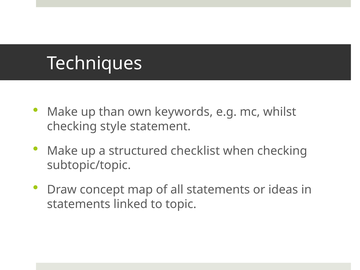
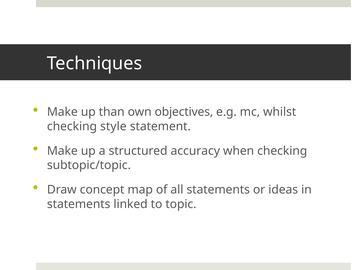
keywords: keywords -> objectives
checklist: checklist -> accuracy
